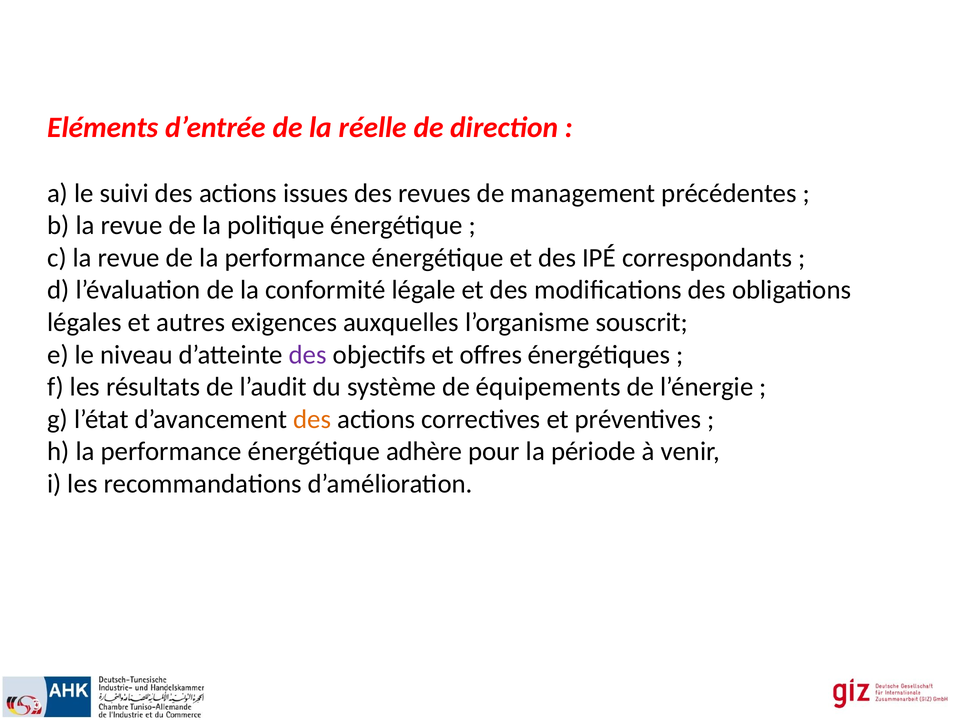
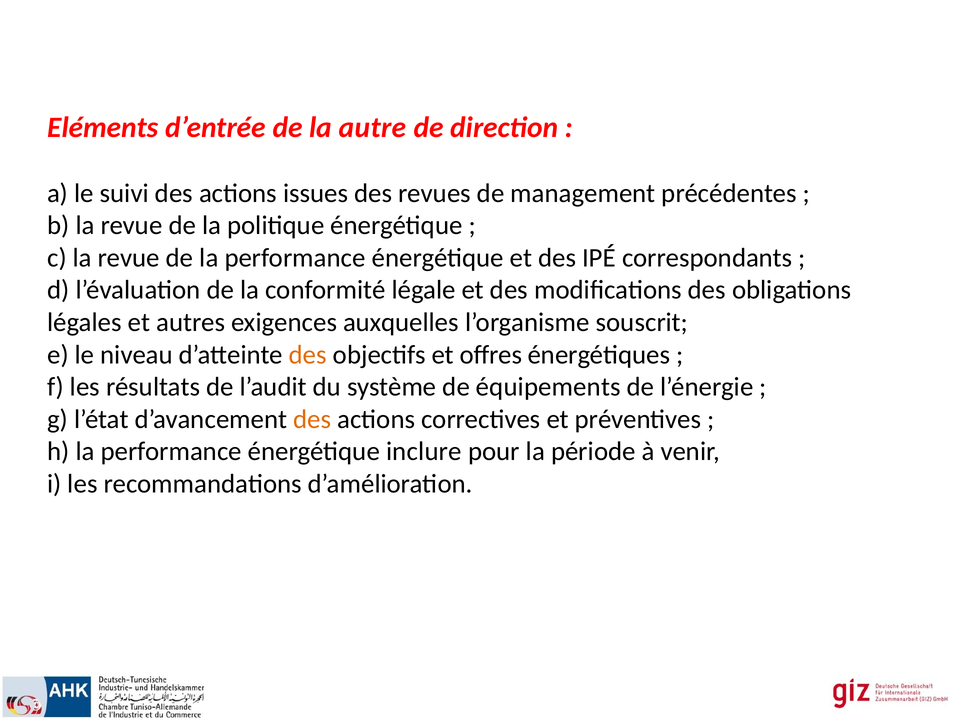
réelle: réelle -> autre
des at (308, 354) colour: purple -> orange
adhère: adhère -> inclure
